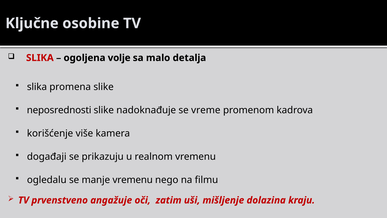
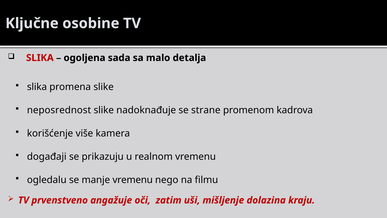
volje: volje -> sada
neposrednosti: neposrednosti -> neposrednost
vreme: vreme -> strane
